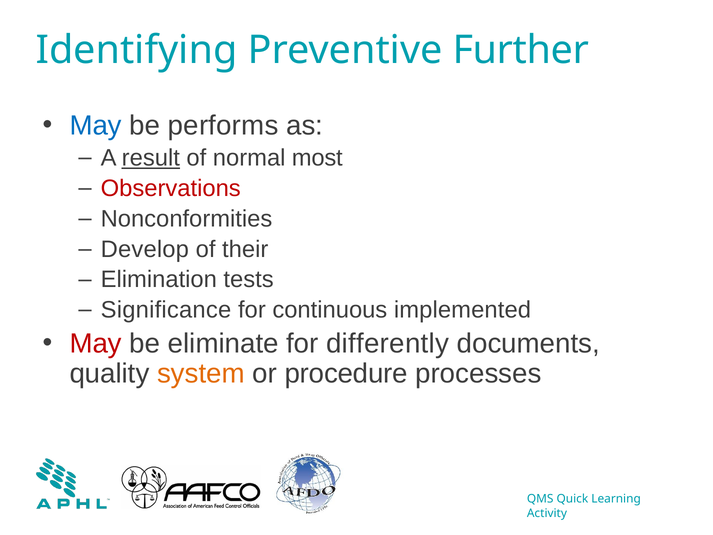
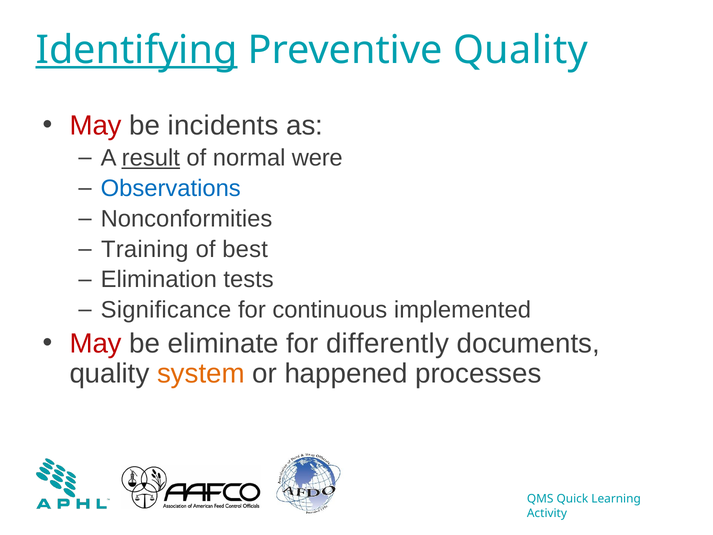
Identifying underline: none -> present
Preventive Further: Further -> Quality
May at (96, 125) colour: blue -> red
performs: performs -> incidents
most: most -> were
Observations colour: red -> blue
Develop: Develop -> Training
their: their -> best
procedure: procedure -> happened
